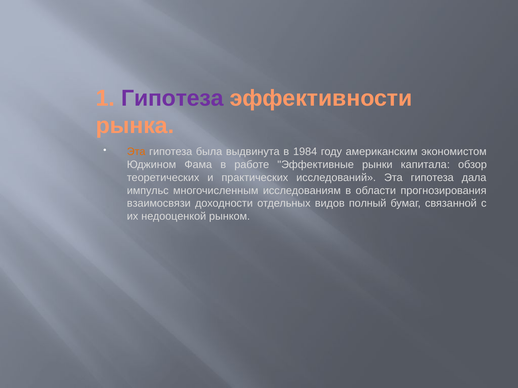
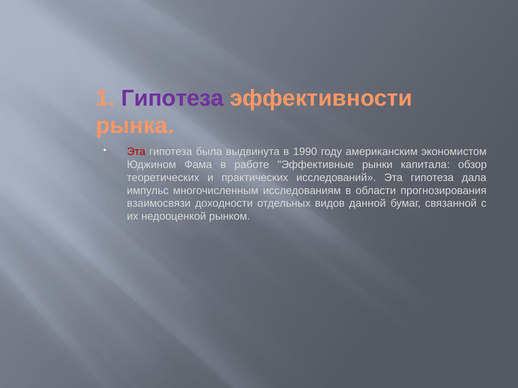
Эта at (136, 152) colour: orange -> red
1984: 1984 -> 1990
полный: полный -> данной
